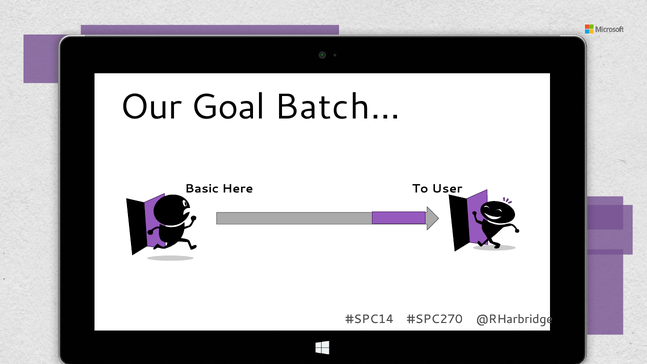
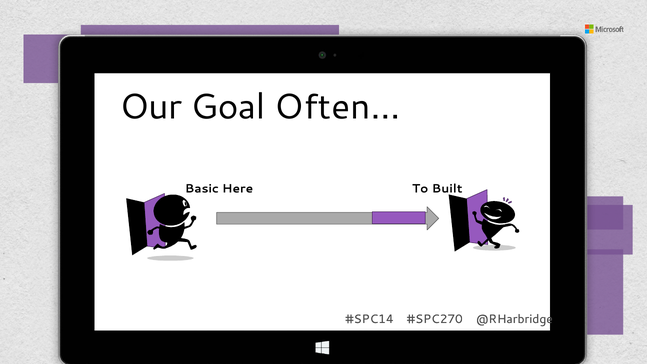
Batch…: Batch… -> Often…
User: User -> Built
